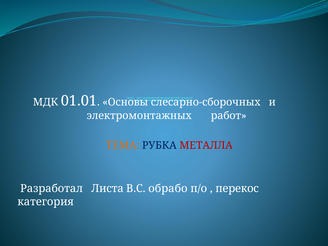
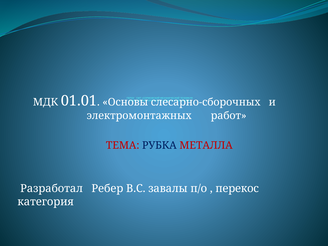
ТЕМА colour: orange -> red
Листа: Листа -> Ребер
обрабо: обрабо -> завалы
